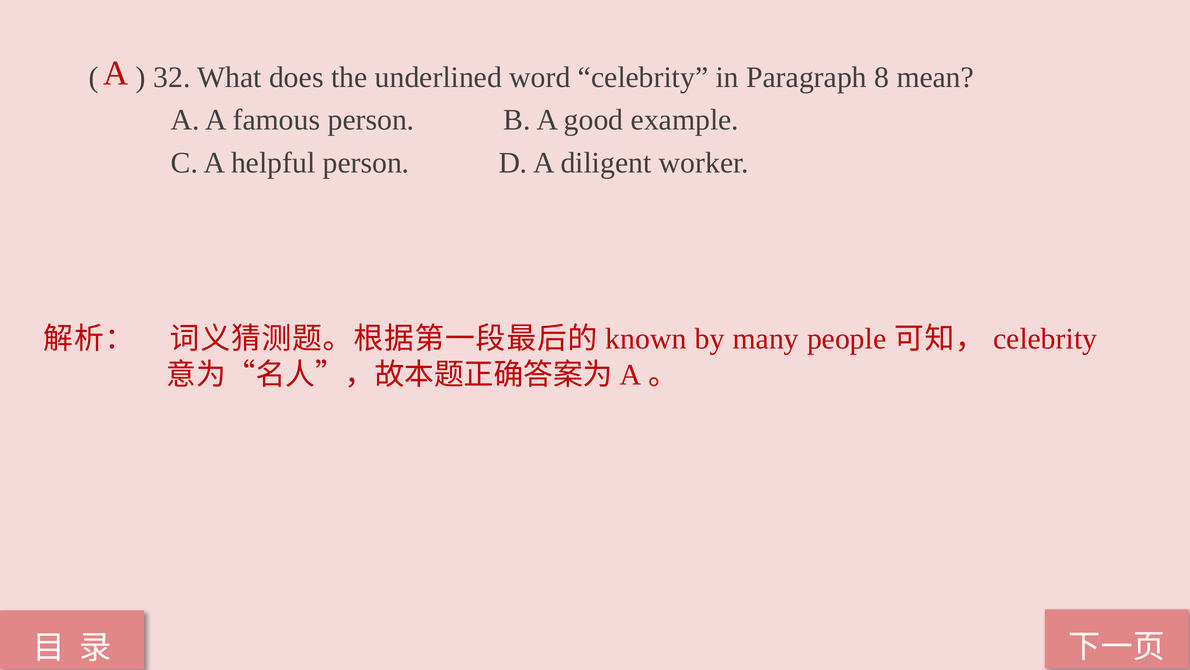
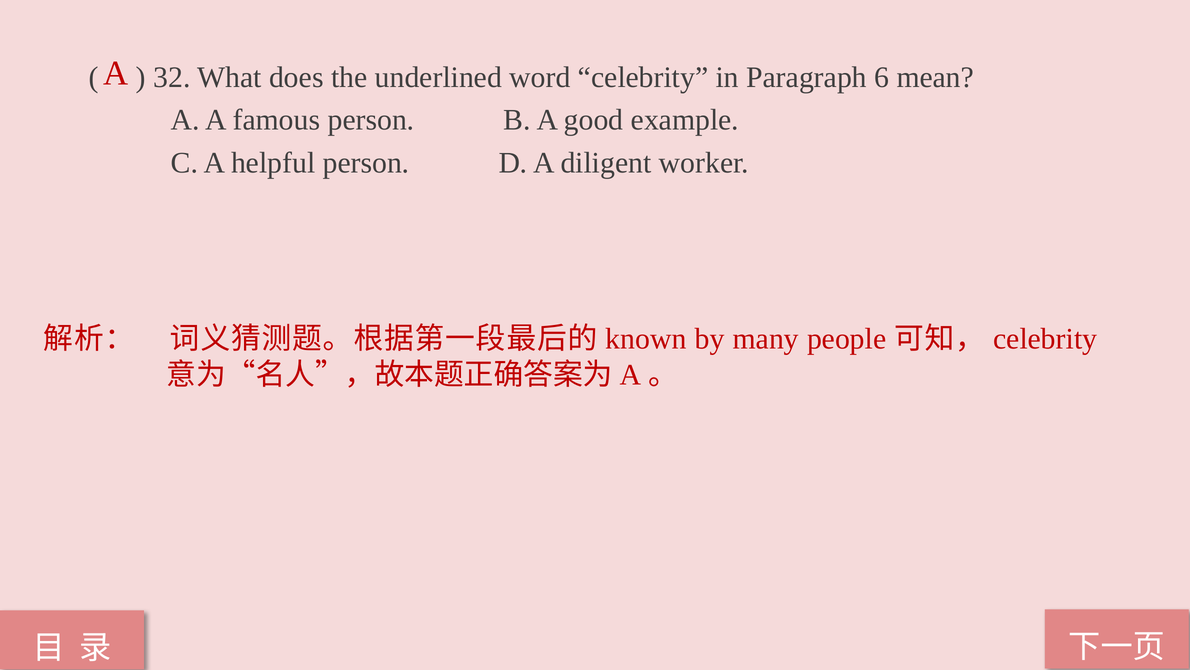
8: 8 -> 6
